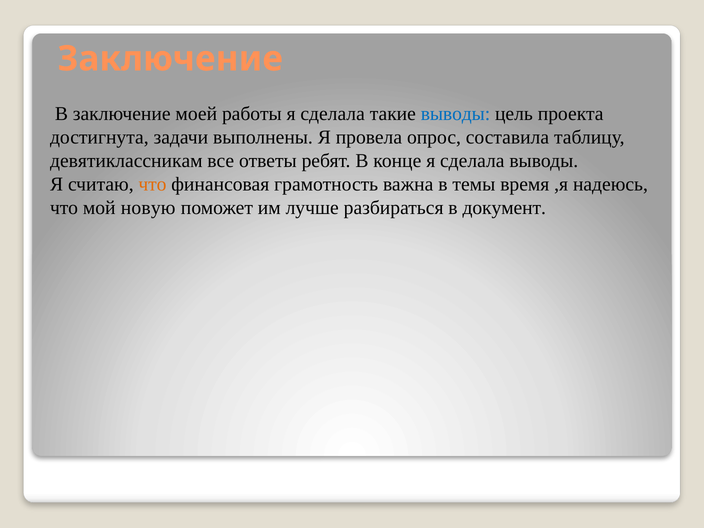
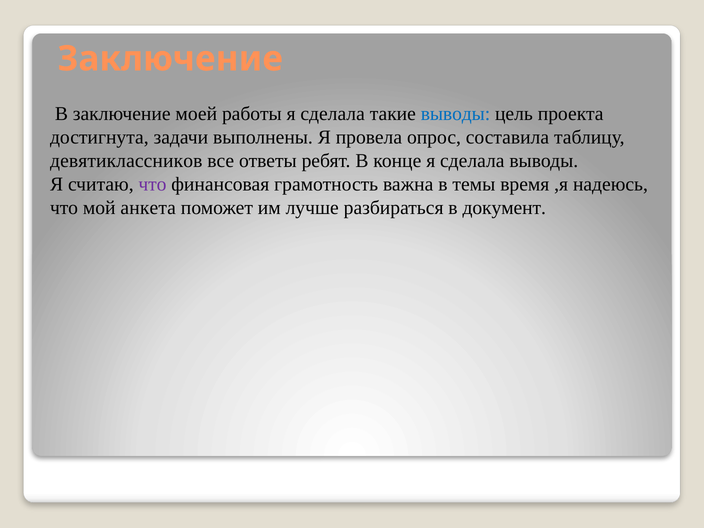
девятиклассникам: девятиклассникам -> девятиклассников
что at (152, 184) colour: orange -> purple
новую: новую -> анкета
